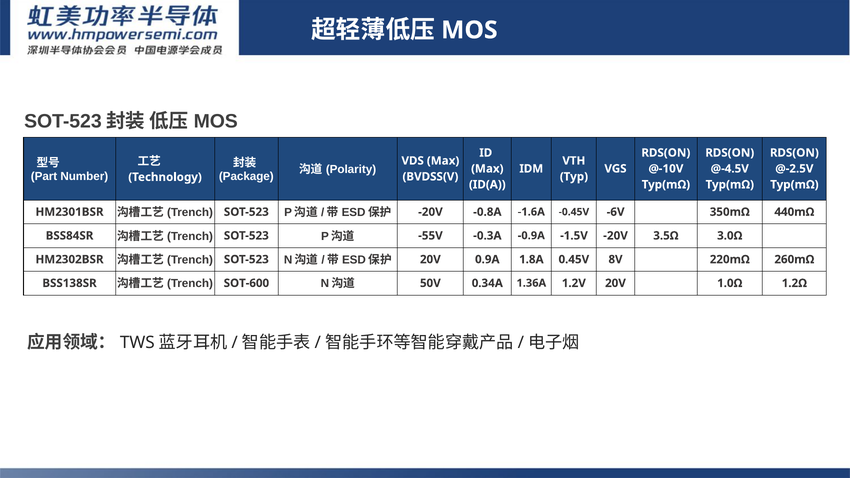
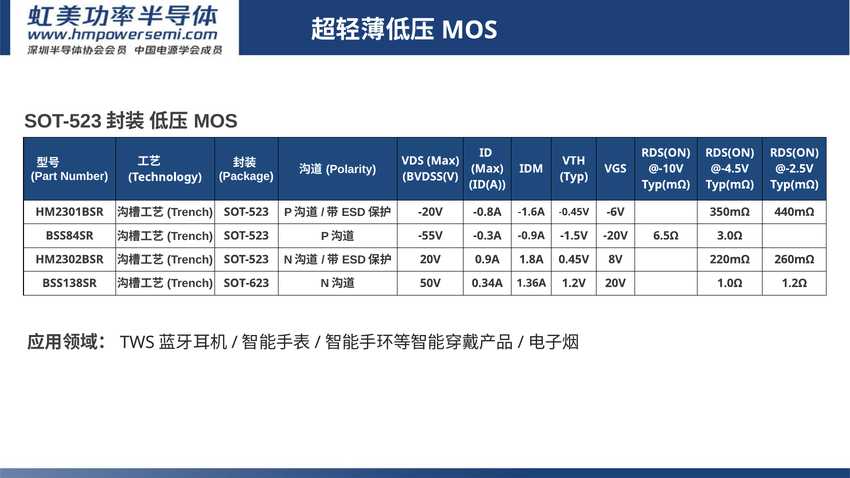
3.5Ω: 3.5Ω -> 6.5Ω
SOT-600: SOT-600 -> SOT-623
